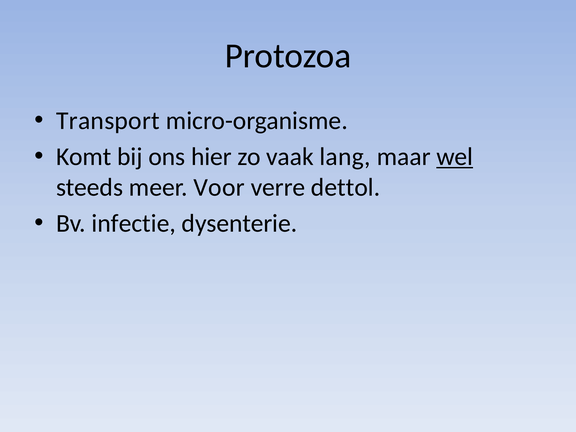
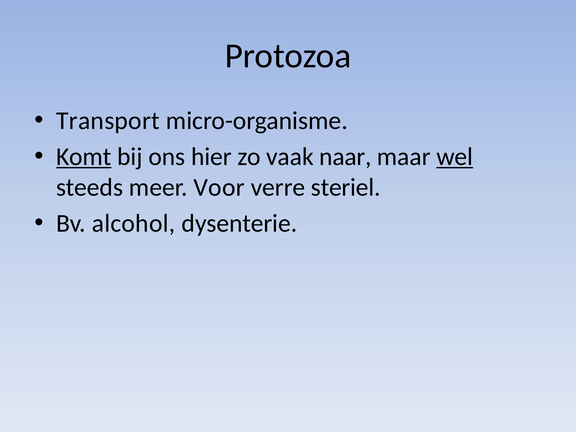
Komt underline: none -> present
lang: lang -> naar
dettol: dettol -> steriel
infectie: infectie -> alcohol
